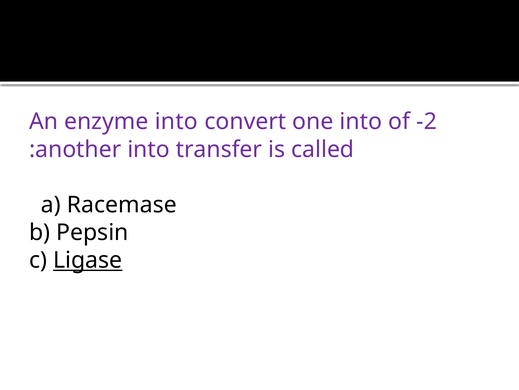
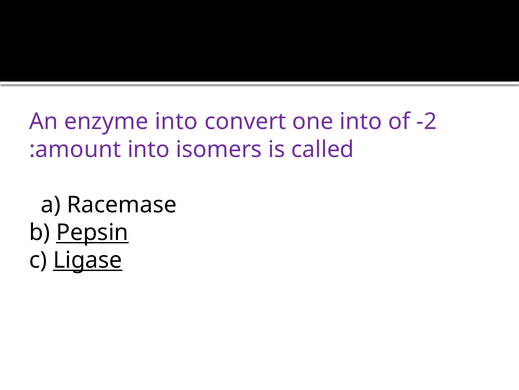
another: another -> amount
transfer: transfer -> isomers
Pepsin underline: none -> present
